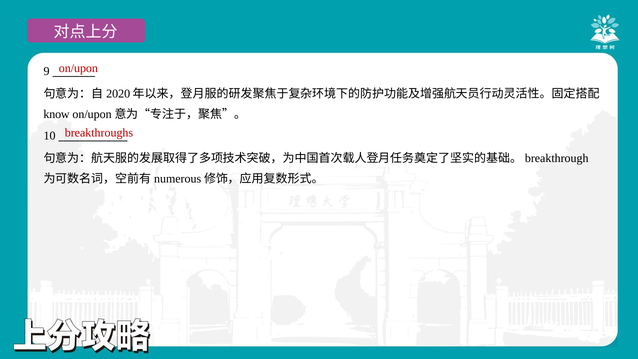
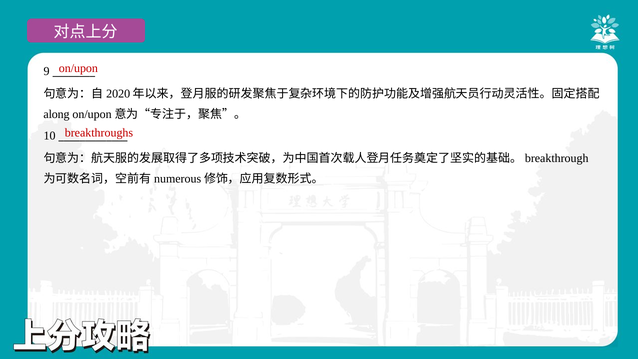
know: know -> along
